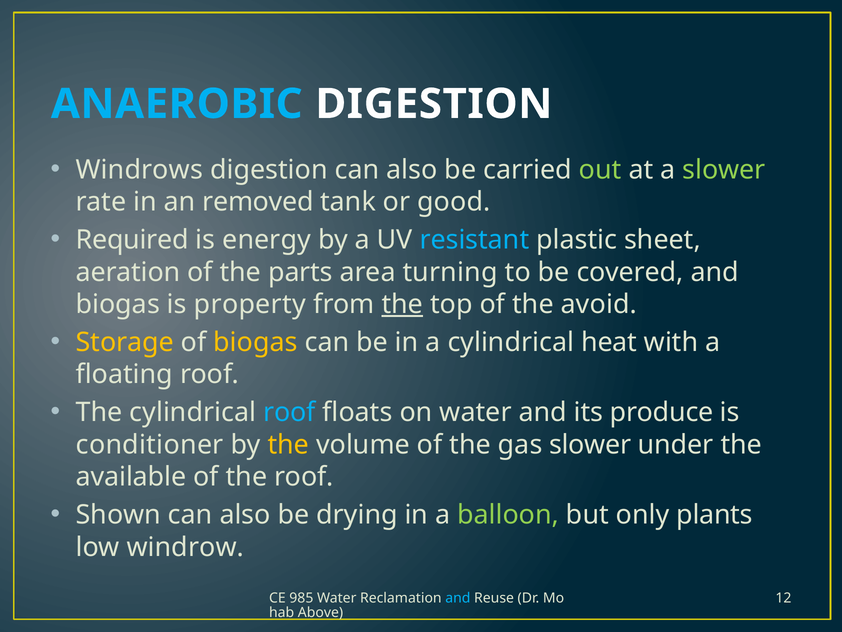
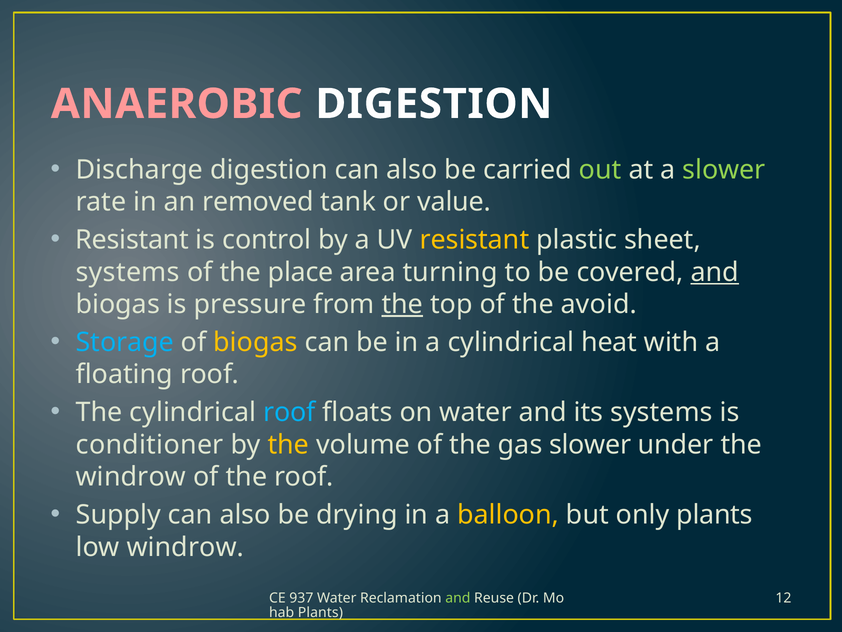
ANAEROBIC colour: light blue -> pink
Windrows: Windrows -> Discharge
good: good -> value
Required at (132, 240): Required -> Resistant
energy: energy -> control
resistant at (474, 240) colour: light blue -> yellow
aeration at (128, 272): aeration -> systems
parts: parts -> place
and at (715, 272) underline: none -> present
property: property -> pressure
Storage colour: yellow -> light blue
its produce: produce -> systems
available at (131, 477): available -> windrow
Shown: Shown -> Supply
balloon colour: light green -> yellow
985: 985 -> 937
and at (458, 598) colour: light blue -> light green
Above at (320, 612): Above -> Plants
